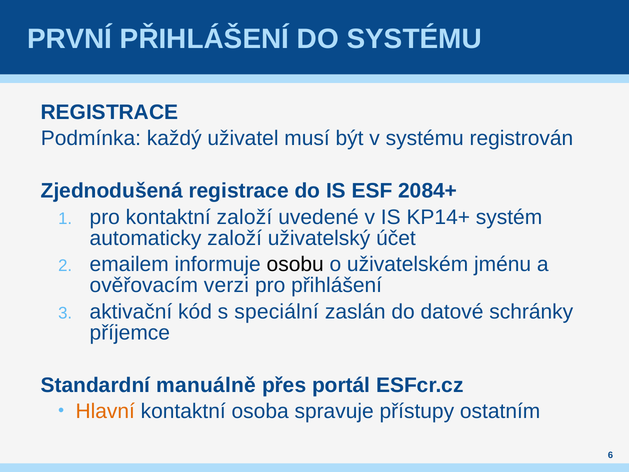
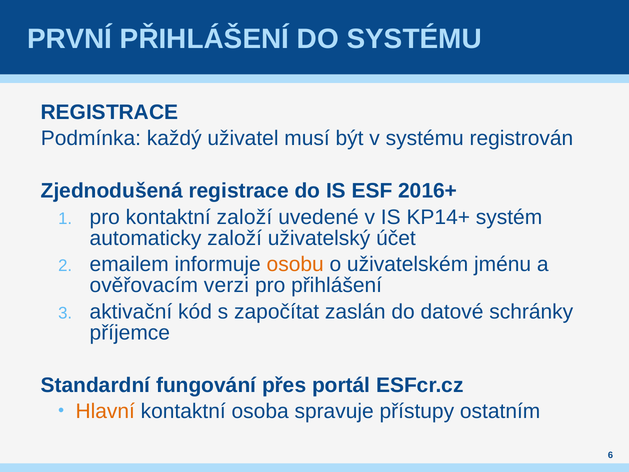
2084+: 2084+ -> 2016+
osobu colour: black -> orange
speciální: speciální -> započítat
manuálně: manuálně -> fungování
